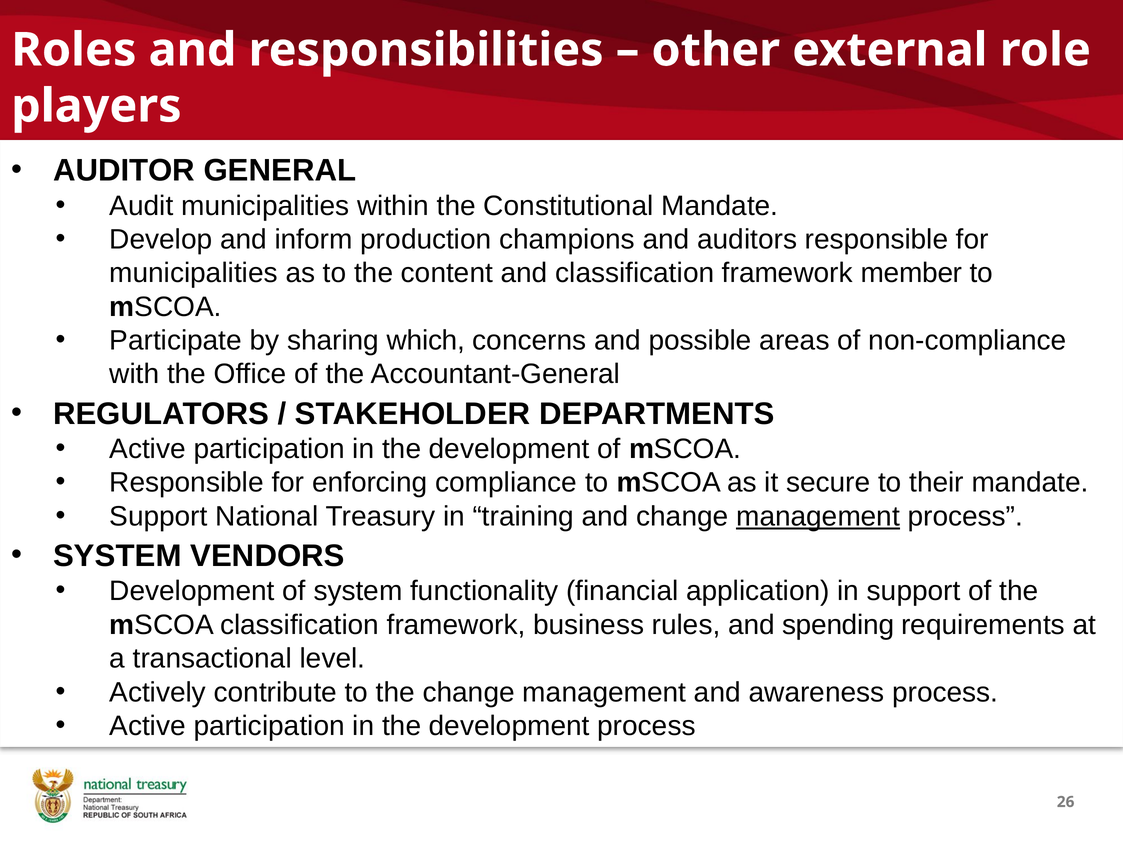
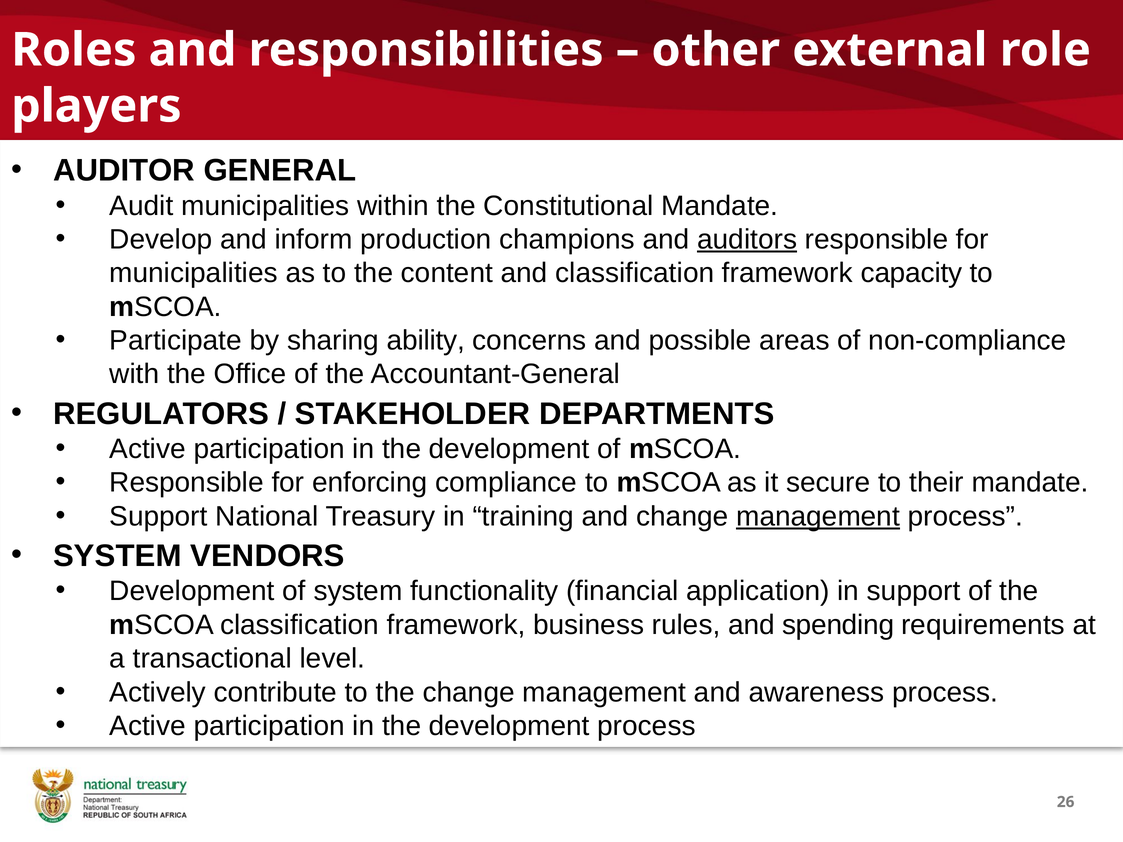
auditors underline: none -> present
member: member -> capacity
which: which -> ability
